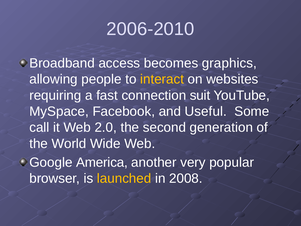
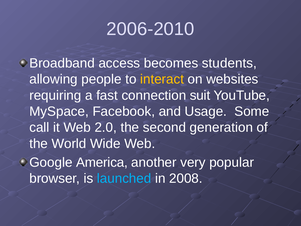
graphics: graphics -> students
Useful: Useful -> Usage
launched colour: yellow -> light blue
